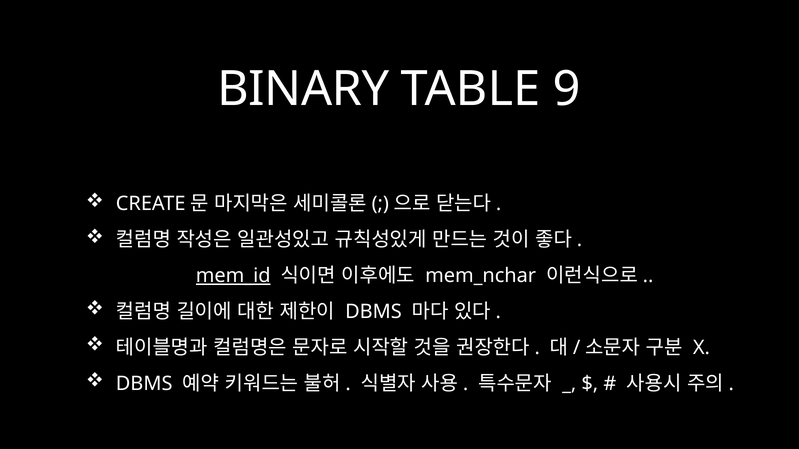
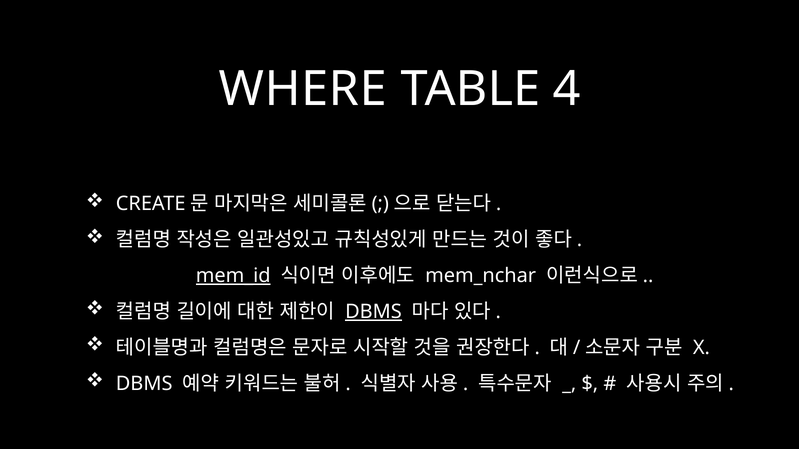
BINARY: BINARY -> WHERE
9: 9 -> 4
DBMS at (373, 312) underline: none -> present
